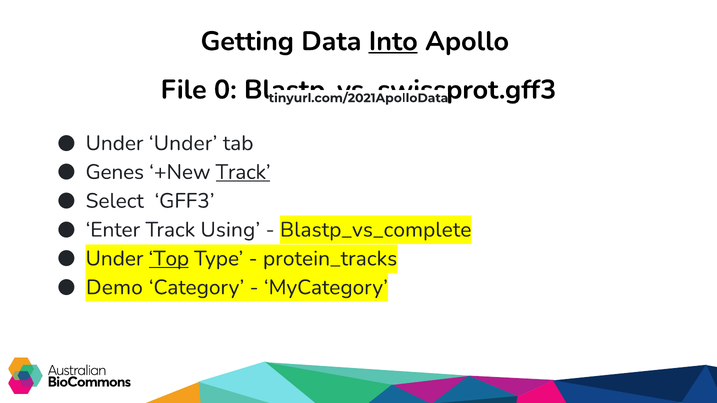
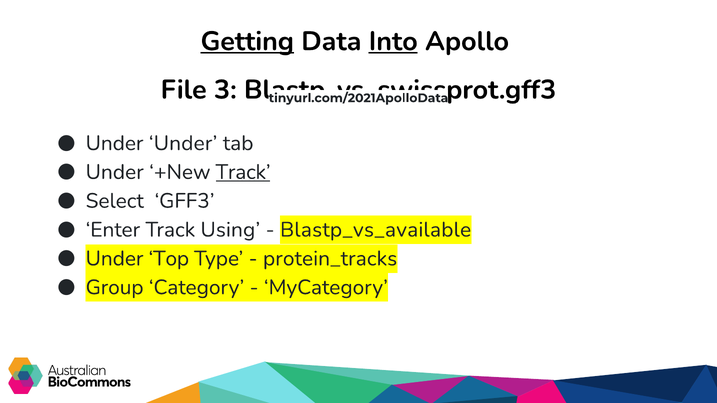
Getting underline: none -> present
0: 0 -> 3
Genes at (115, 172): Genes -> Under
Blastp_vs_complete: Blastp_vs_complete -> Blastp_vs_available
Top underline: present -> none
Demo: Demo -> Group
